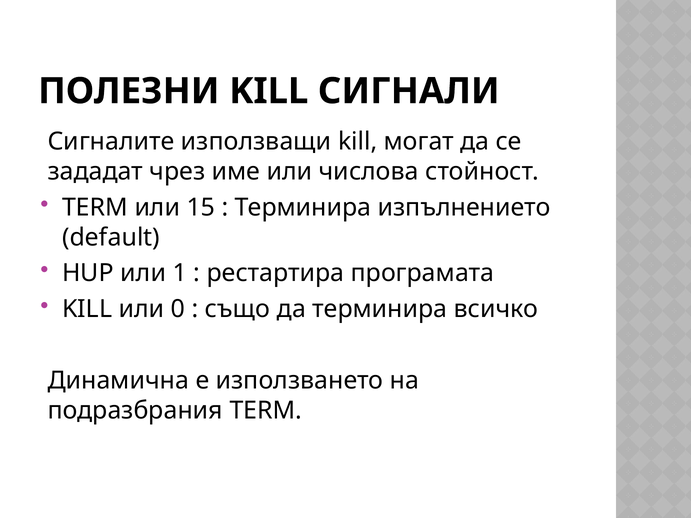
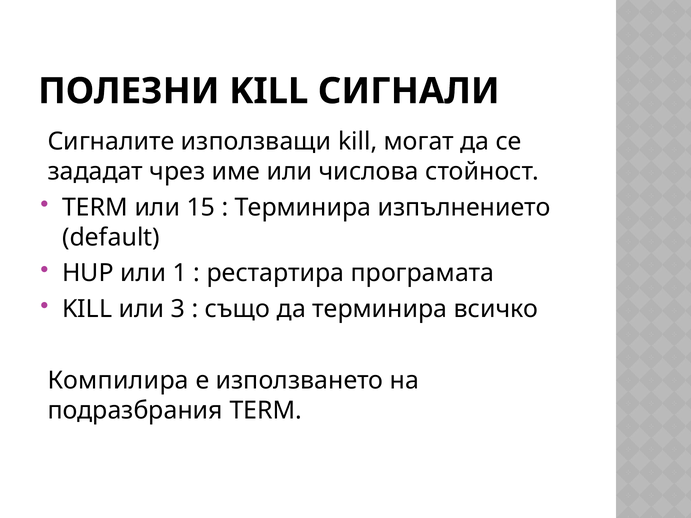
0: 0 -> 3
Динамична: Динамична -> Компилира
